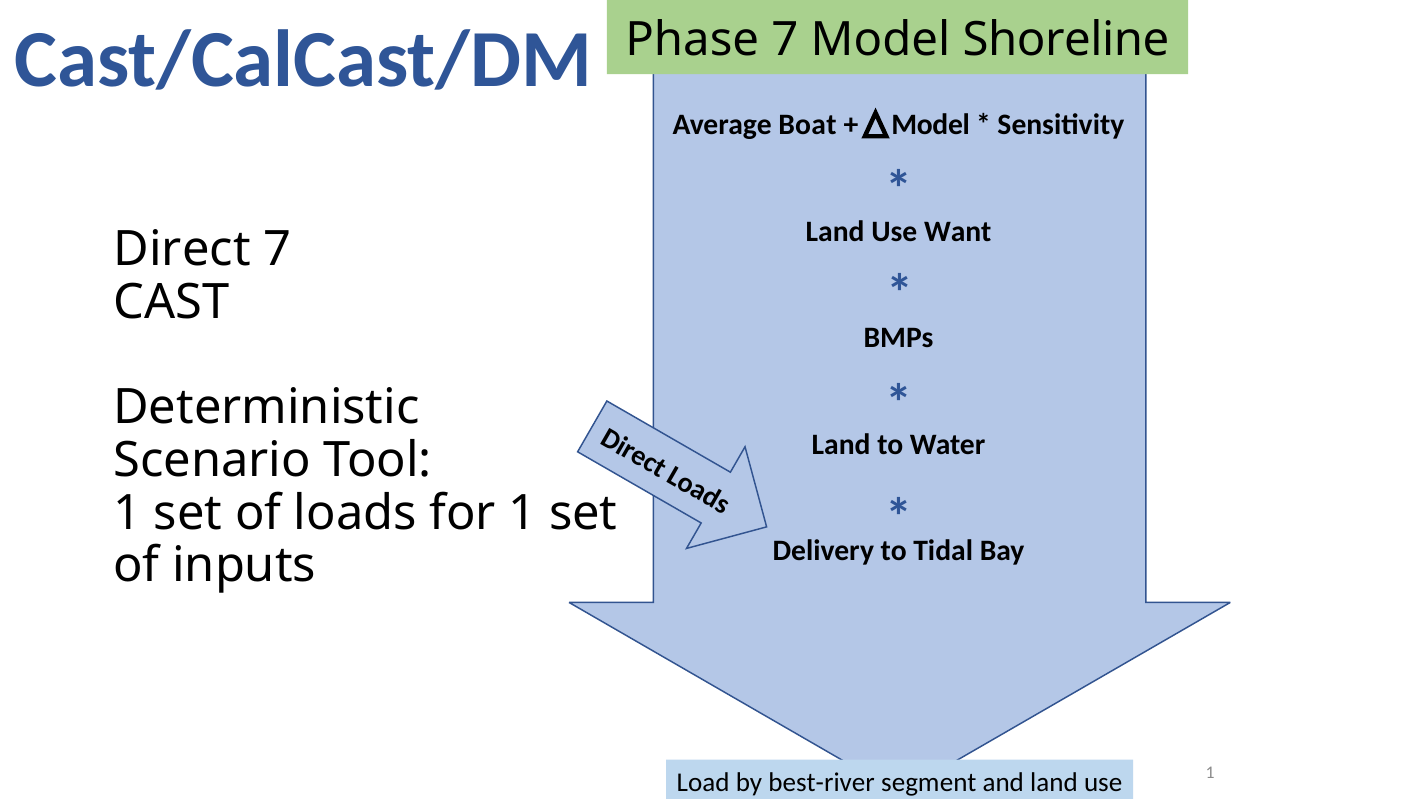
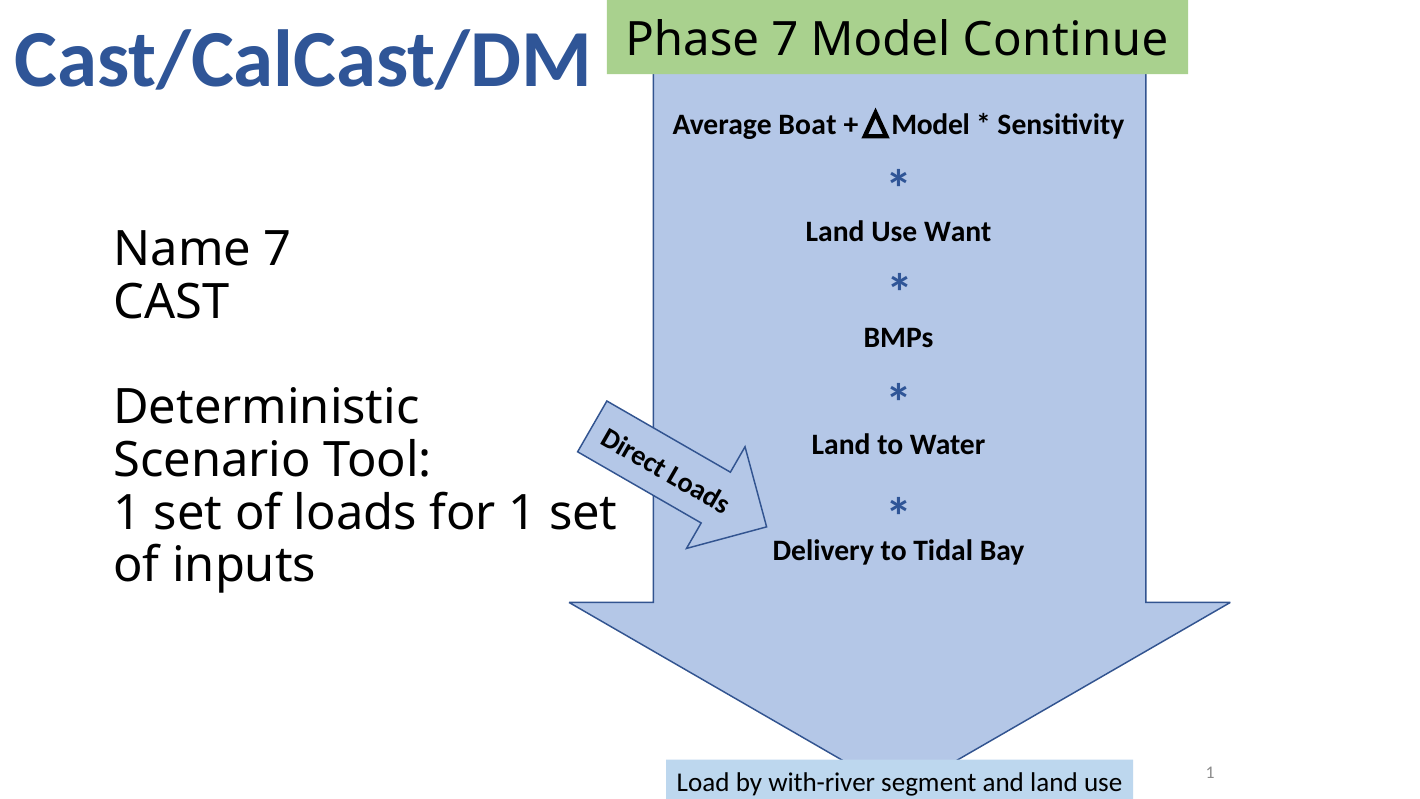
Shoreline: Shoreline -> Continue
Direct: Direct -> Name
best-river: best-river -> with-river
